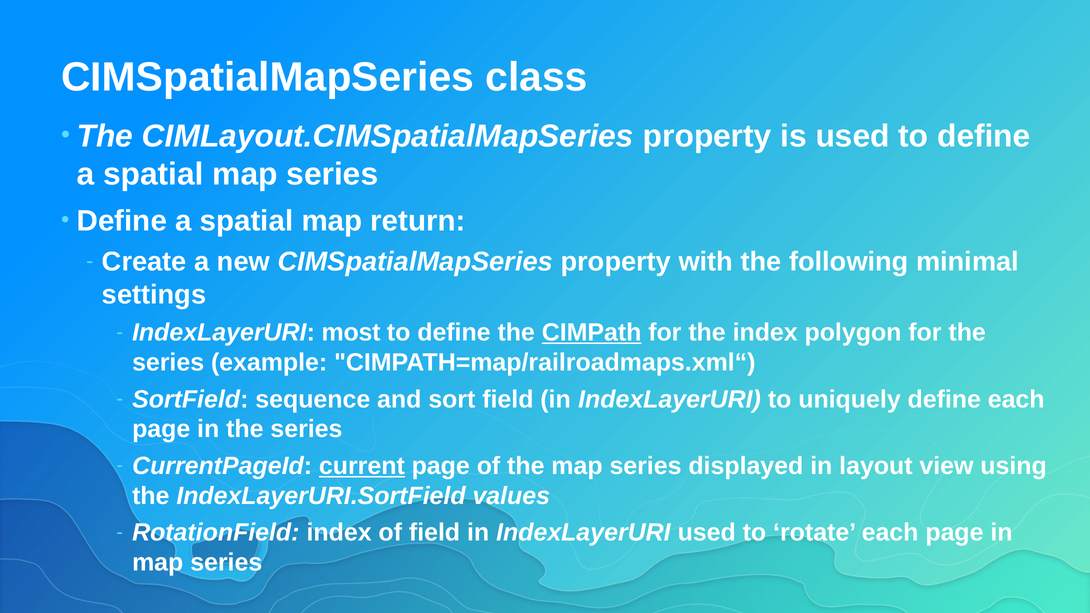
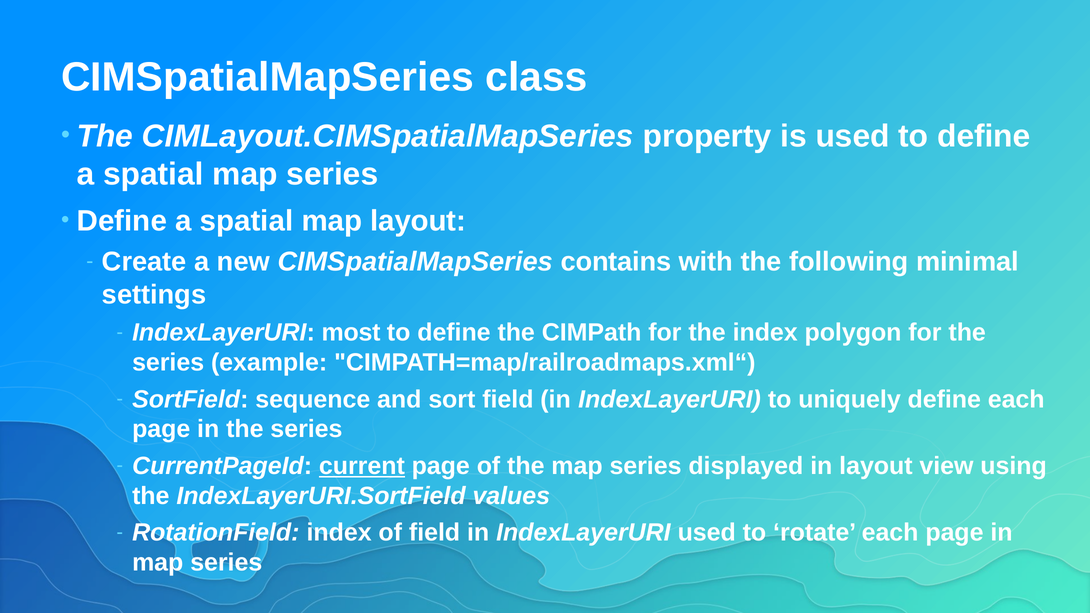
map return: return -> layout
CIMSpatialMapSeries property: property -> contains
CIMPath underline: present -> none
